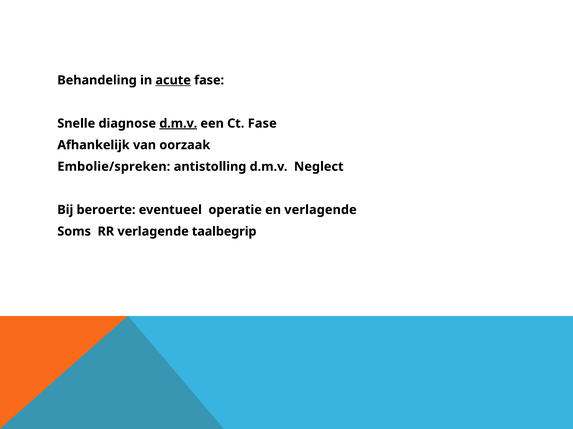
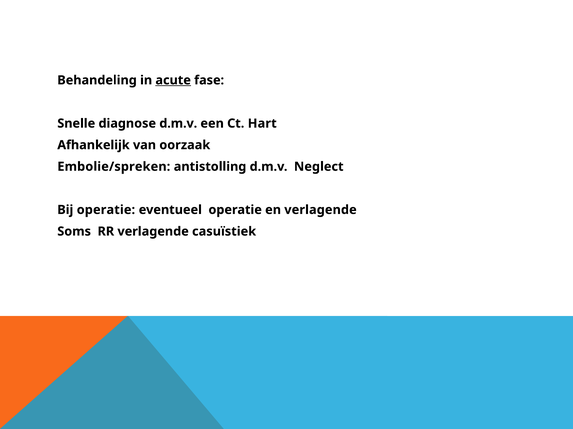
d.m.v at (178, 124) underline: present -> none
Ct Fase: Fase -> Hart
Bij beroerte: beroerte -> operatie
taalbegrip: taalbegrip -> casuïstiek
